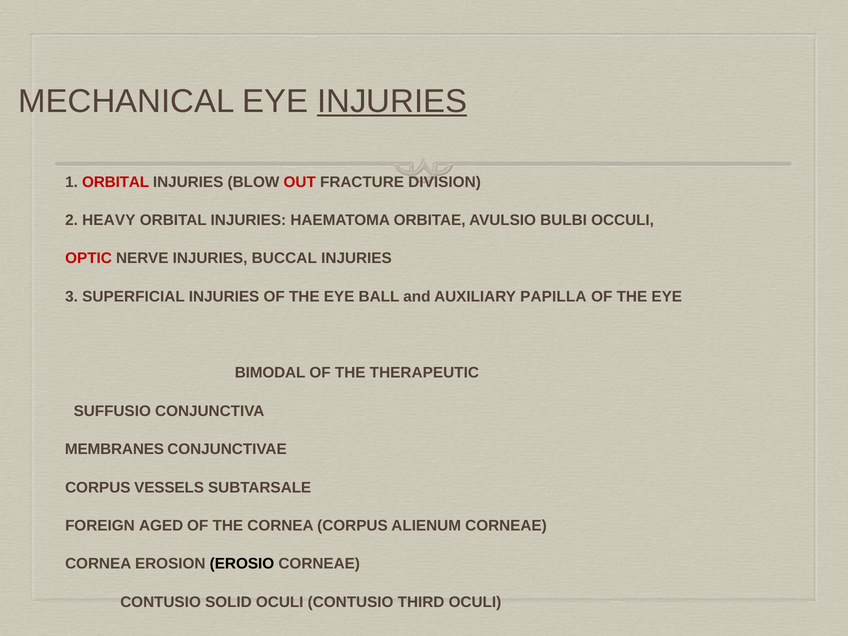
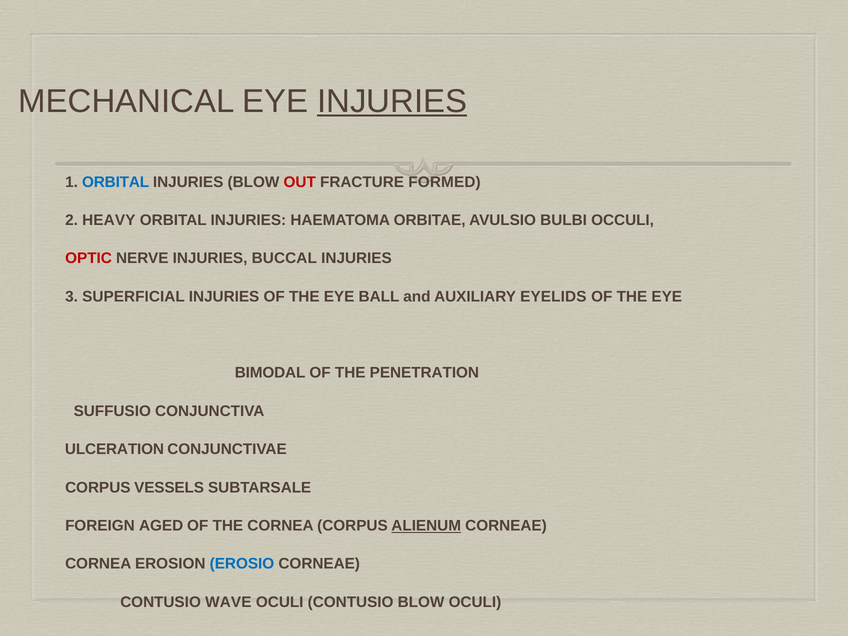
ORBITAL at (116, 182) colour: red -> blue
DIVISION: DIVISION -> FORMED
PAPILLA: PAPILLA -> EYELIDS
THERAPEUTIC: THERAPEUTIC -> PENETRATION
MEMBRANES: MEMBRANES -> ULCERATION
ALIENUM underline: none -> present
EROSIO colour: black -> blue
SOLID: SOLID -> WAVE
CONTUSIO THIRD: THIRD -> BLOW
